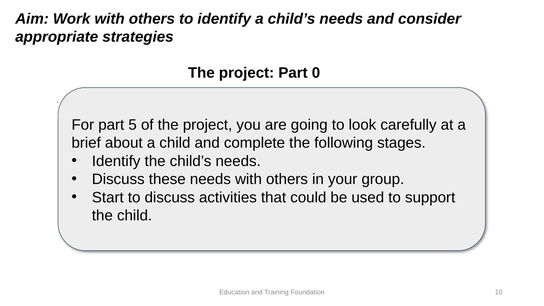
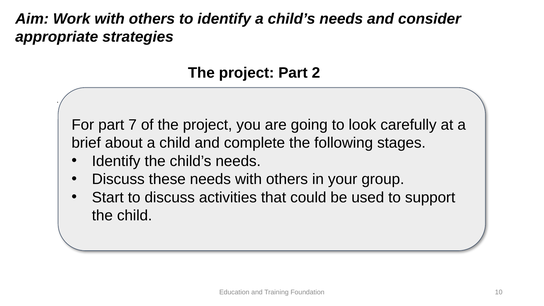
0: 0 -> 2
5: 5 -> 7
